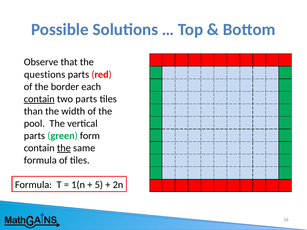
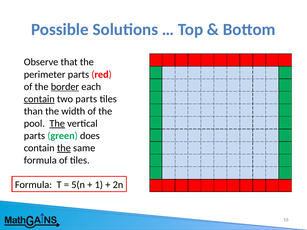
questions: questions -> perimeter
border underline: none -> present
The at (57, 124) underline: none -> present
form: form -> does
1(n: 1(n -> 5(n
5: 5 -> 1
